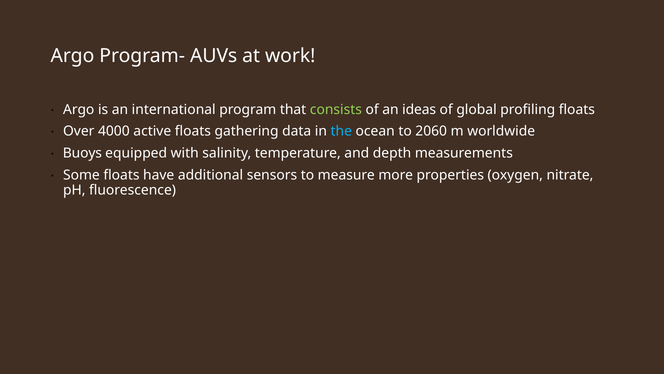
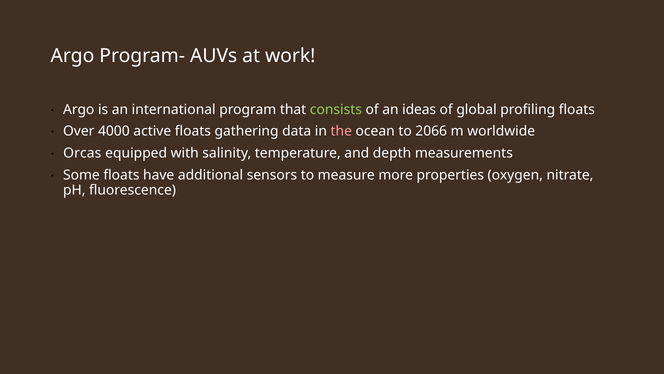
the colour: light blue -> pink
2060: 2060 -> 2066
Buoys: Buoys -> Orcas
